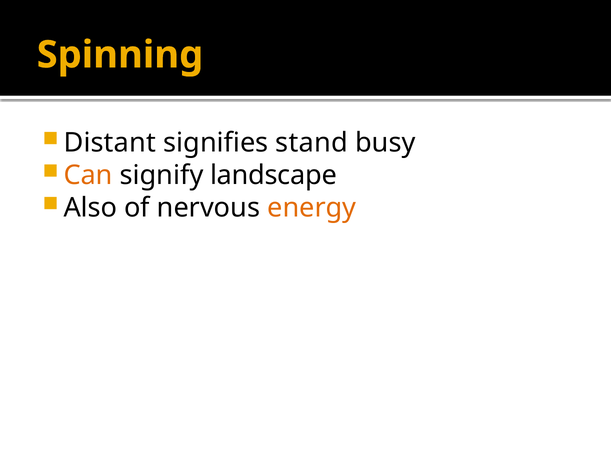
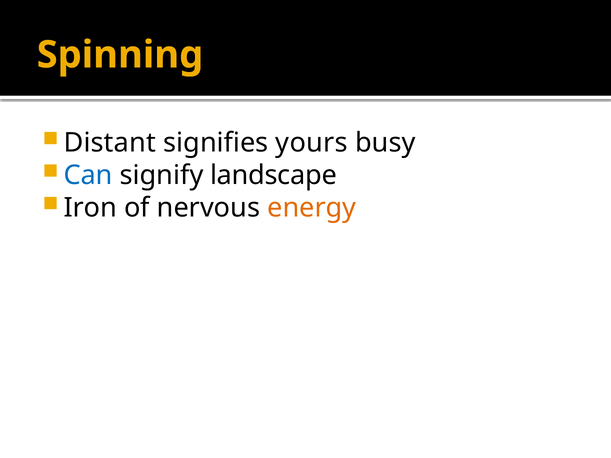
stand: stand -> yours
Can colour: orange -> blue
Also: Also -> Iron
